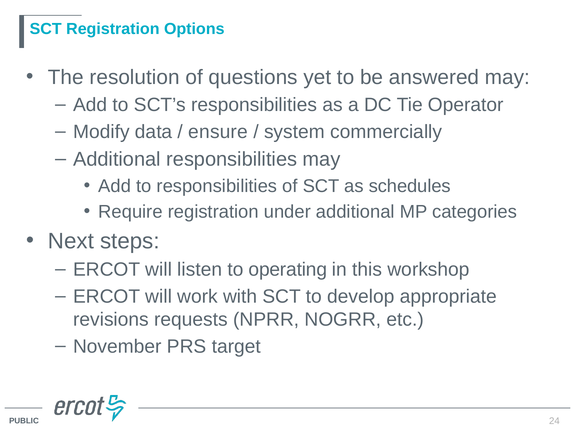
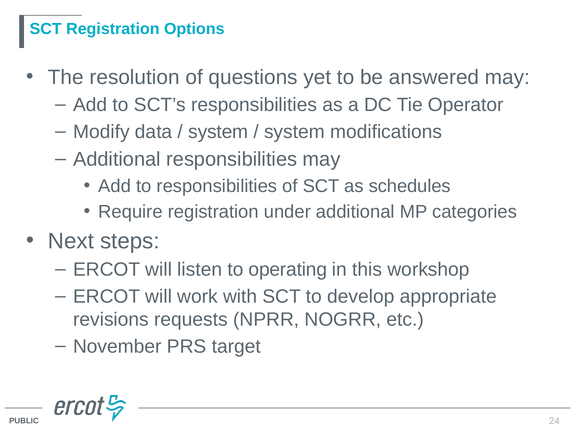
ensure at (218, 132): ensure -> system
commercially: commercially -> modifications
